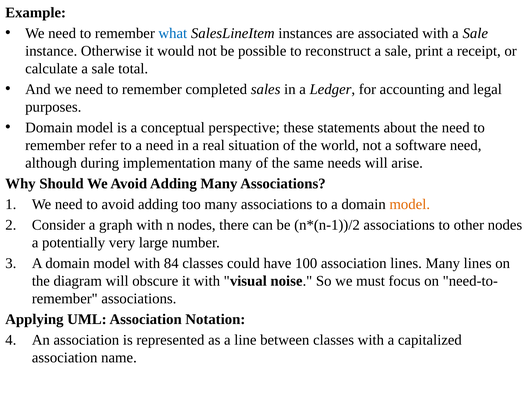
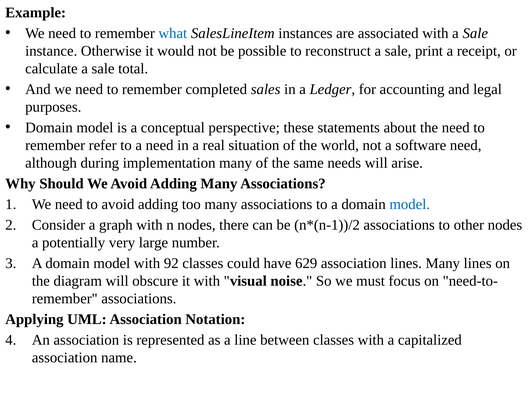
model at (410, 204) colour: orange -> blue
84: 84 -> 92
100: 100 -> 629
